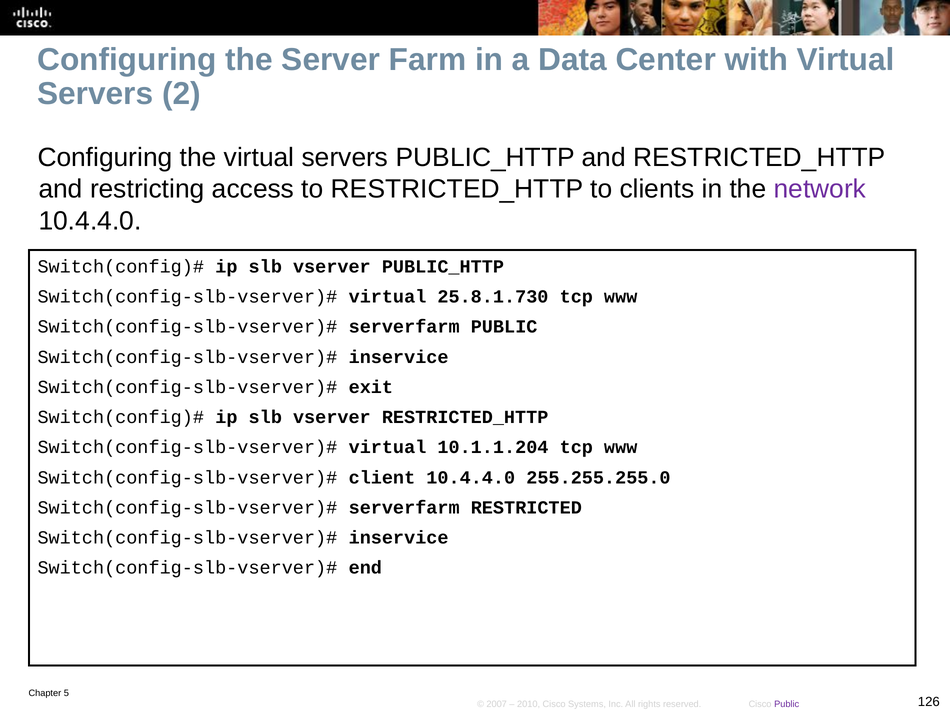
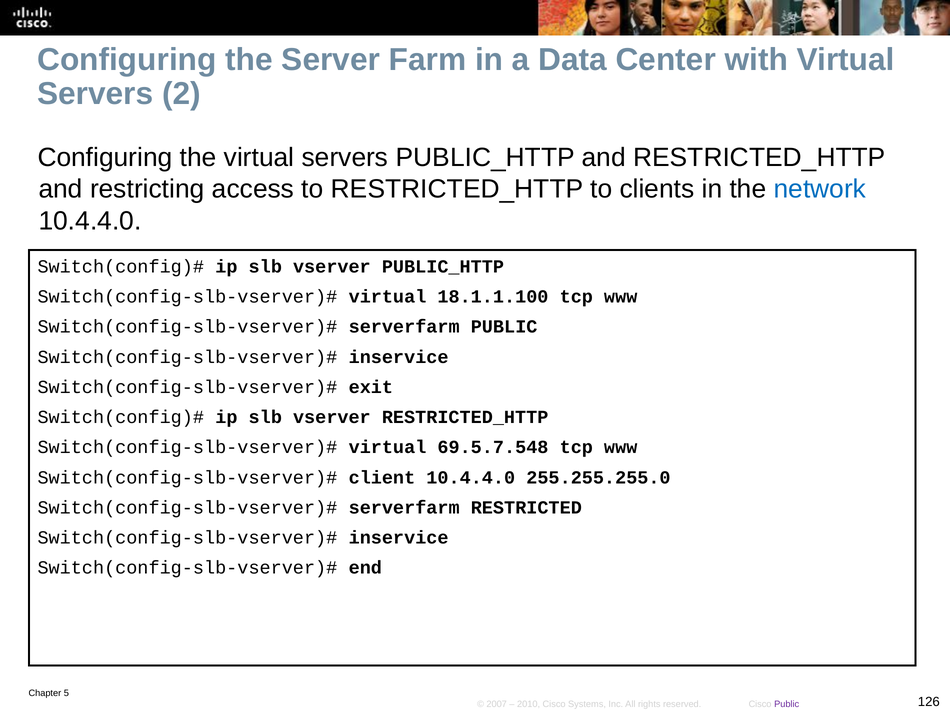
network colour: purple -> blue
25.8.1.730: 25.8.1.730 -> 18.1.1.100
10.1.1.204: 10.1.1.204 -> 69.5.7.548
